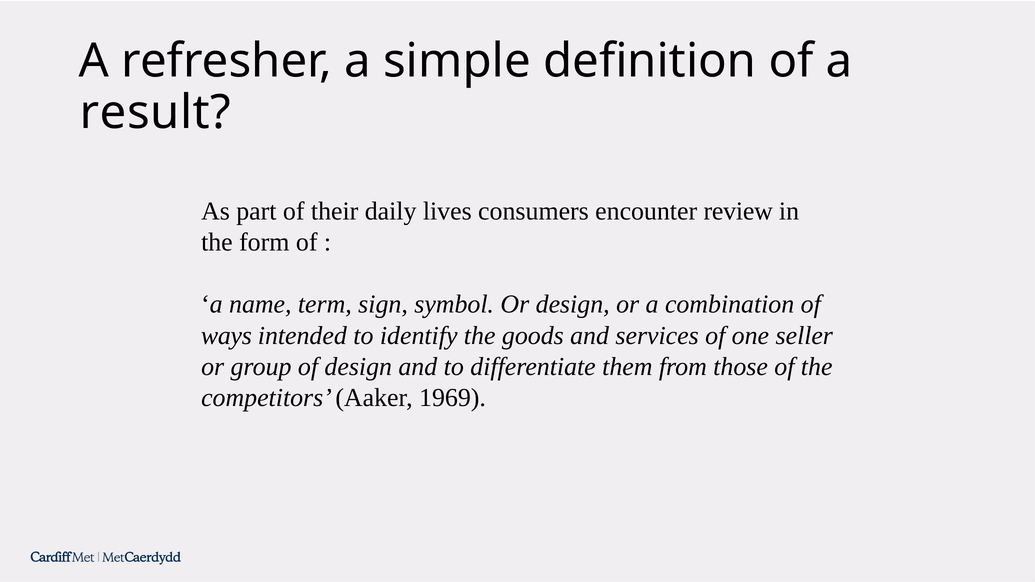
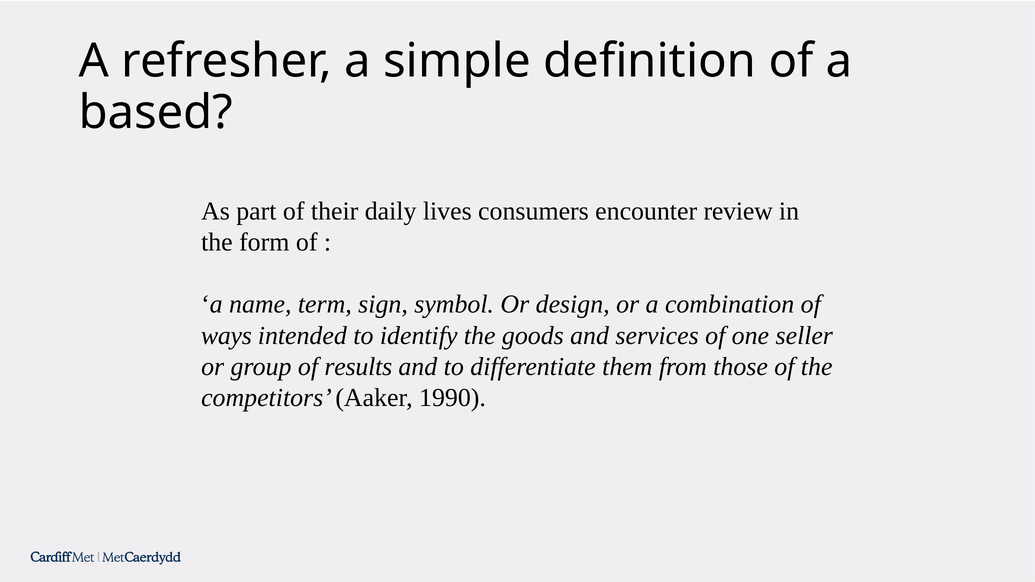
result: result -> based
of design: design -> results
1969: 1969 -> 1990
